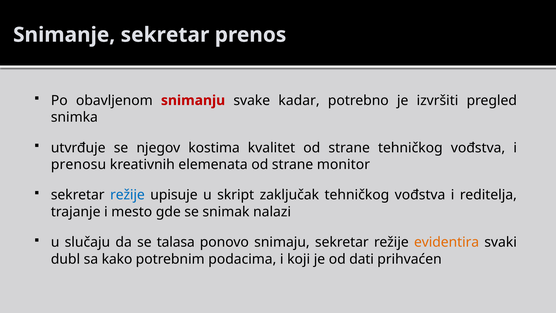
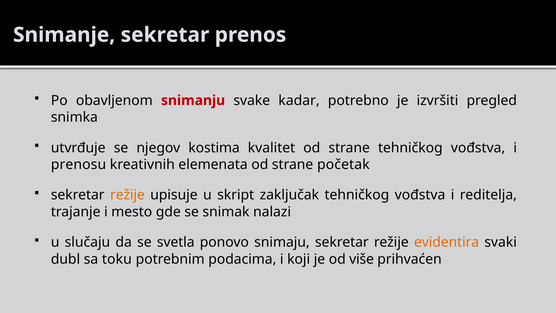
monitor: monitor -> početak
režije at (127, 195) colour: blue -> orange
talasa: talasa -> svetla
kako: kako -> toku
dati: dati -> više
